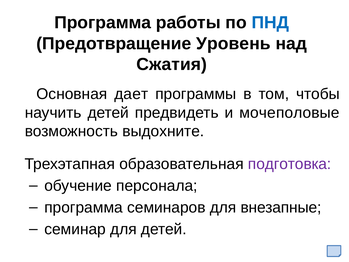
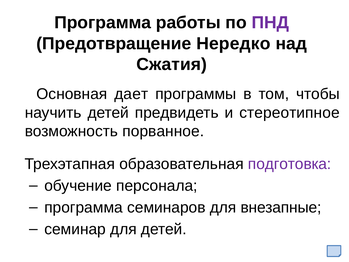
ПНД colour: blue -> purple
Уровень: Уровень -> Нередко
мочеполовые: мочеполовые -> стереотипное
выдохните: выдохните -> порванное
